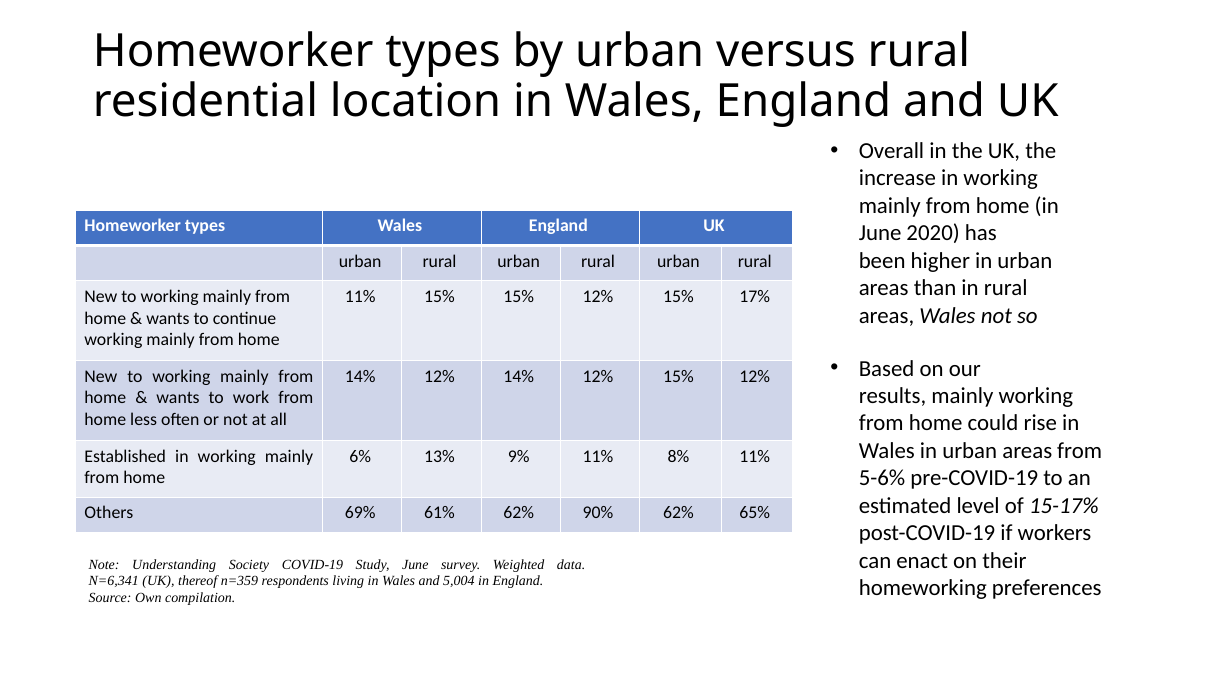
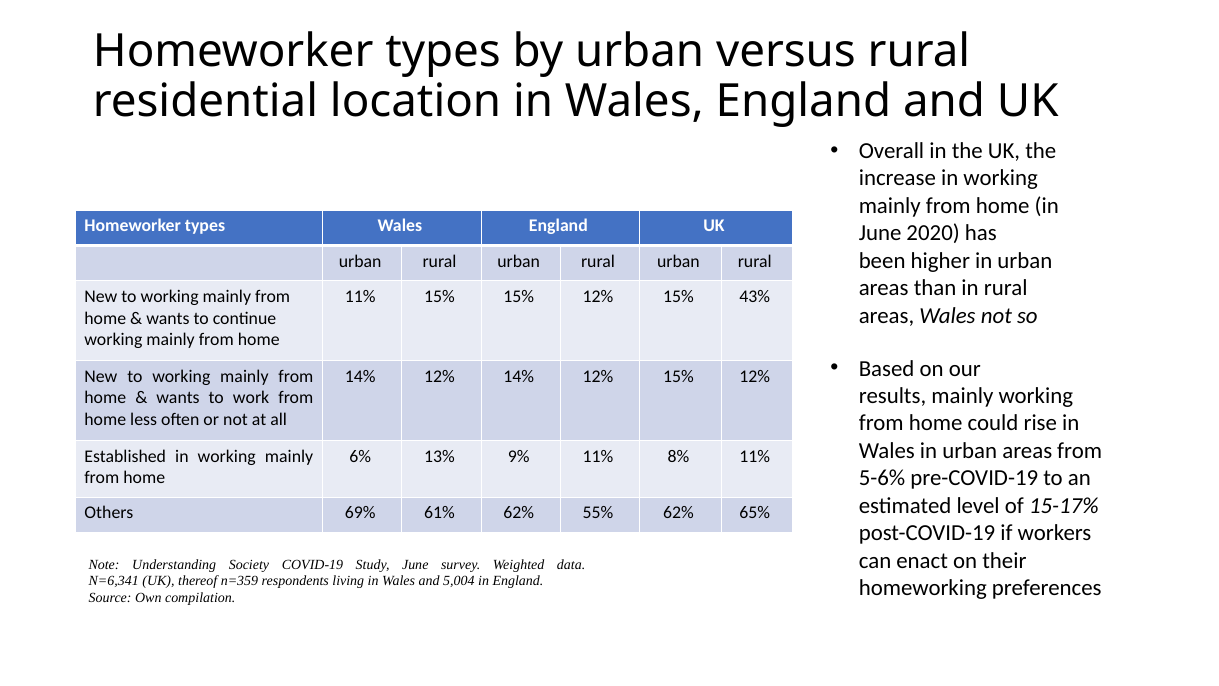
17%: 17% -> 43%
90%: 90% -> 55%
